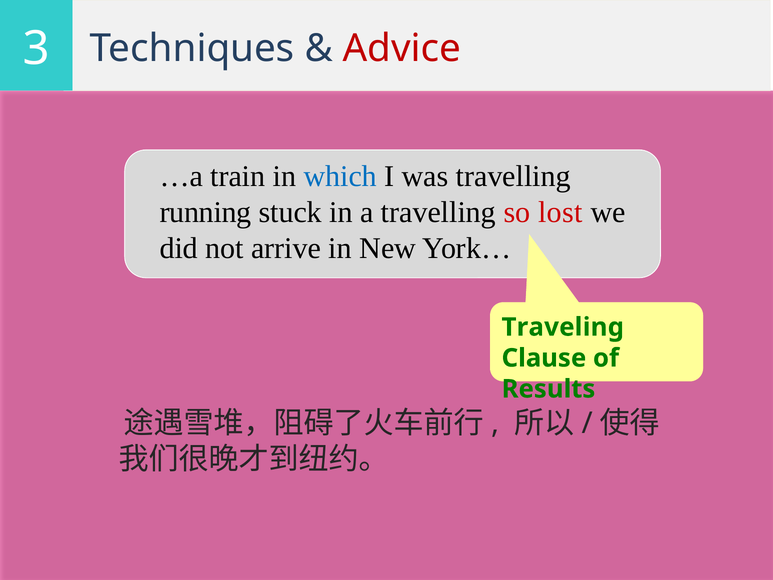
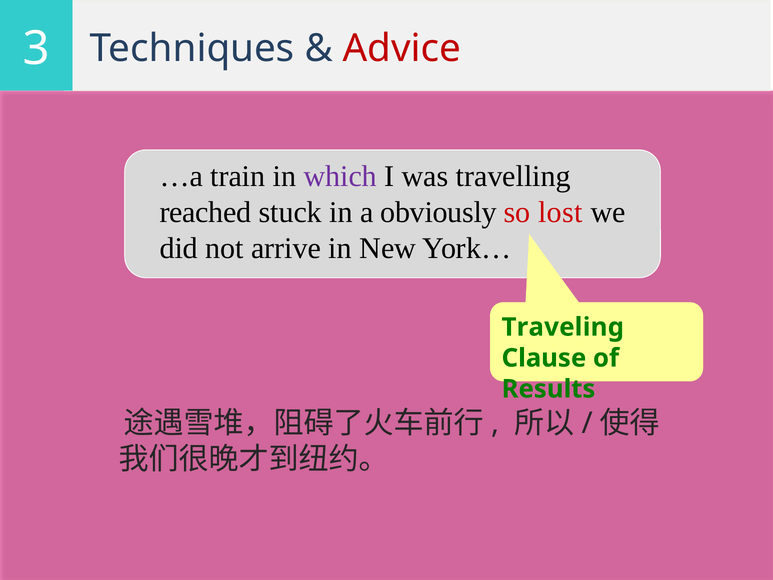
which colour: blue -> purple
running: running -> reached
a travelling: travelling -> obviously
